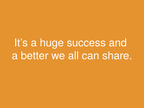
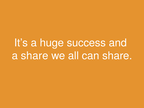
a better: better -> share
